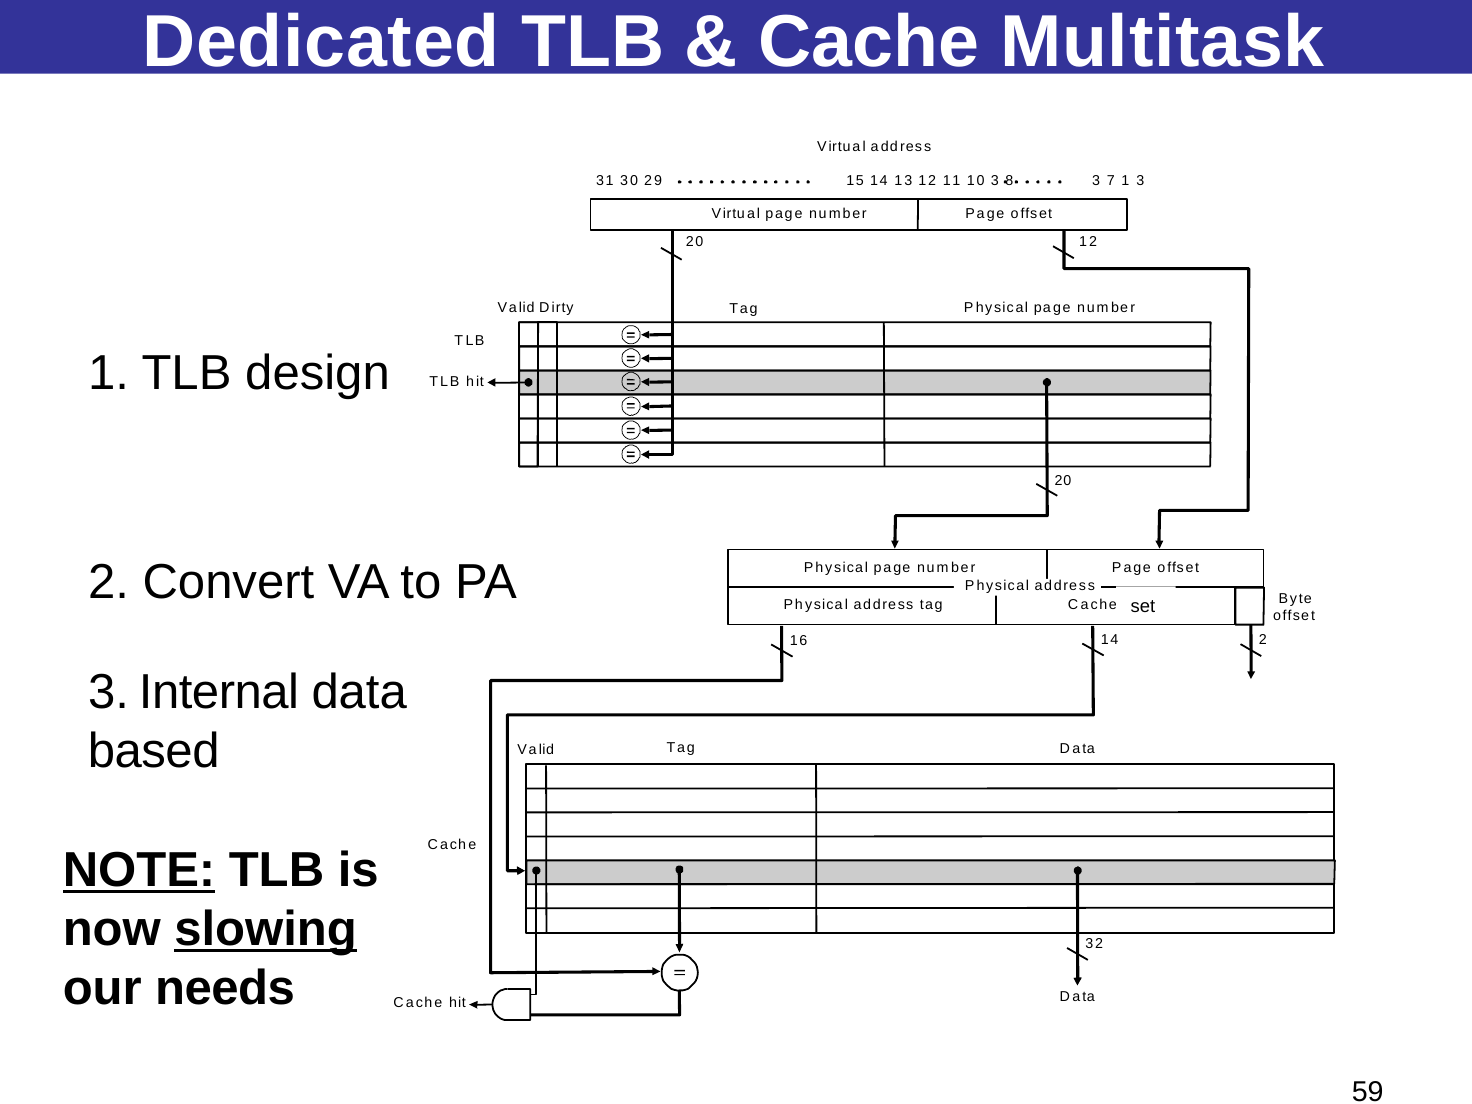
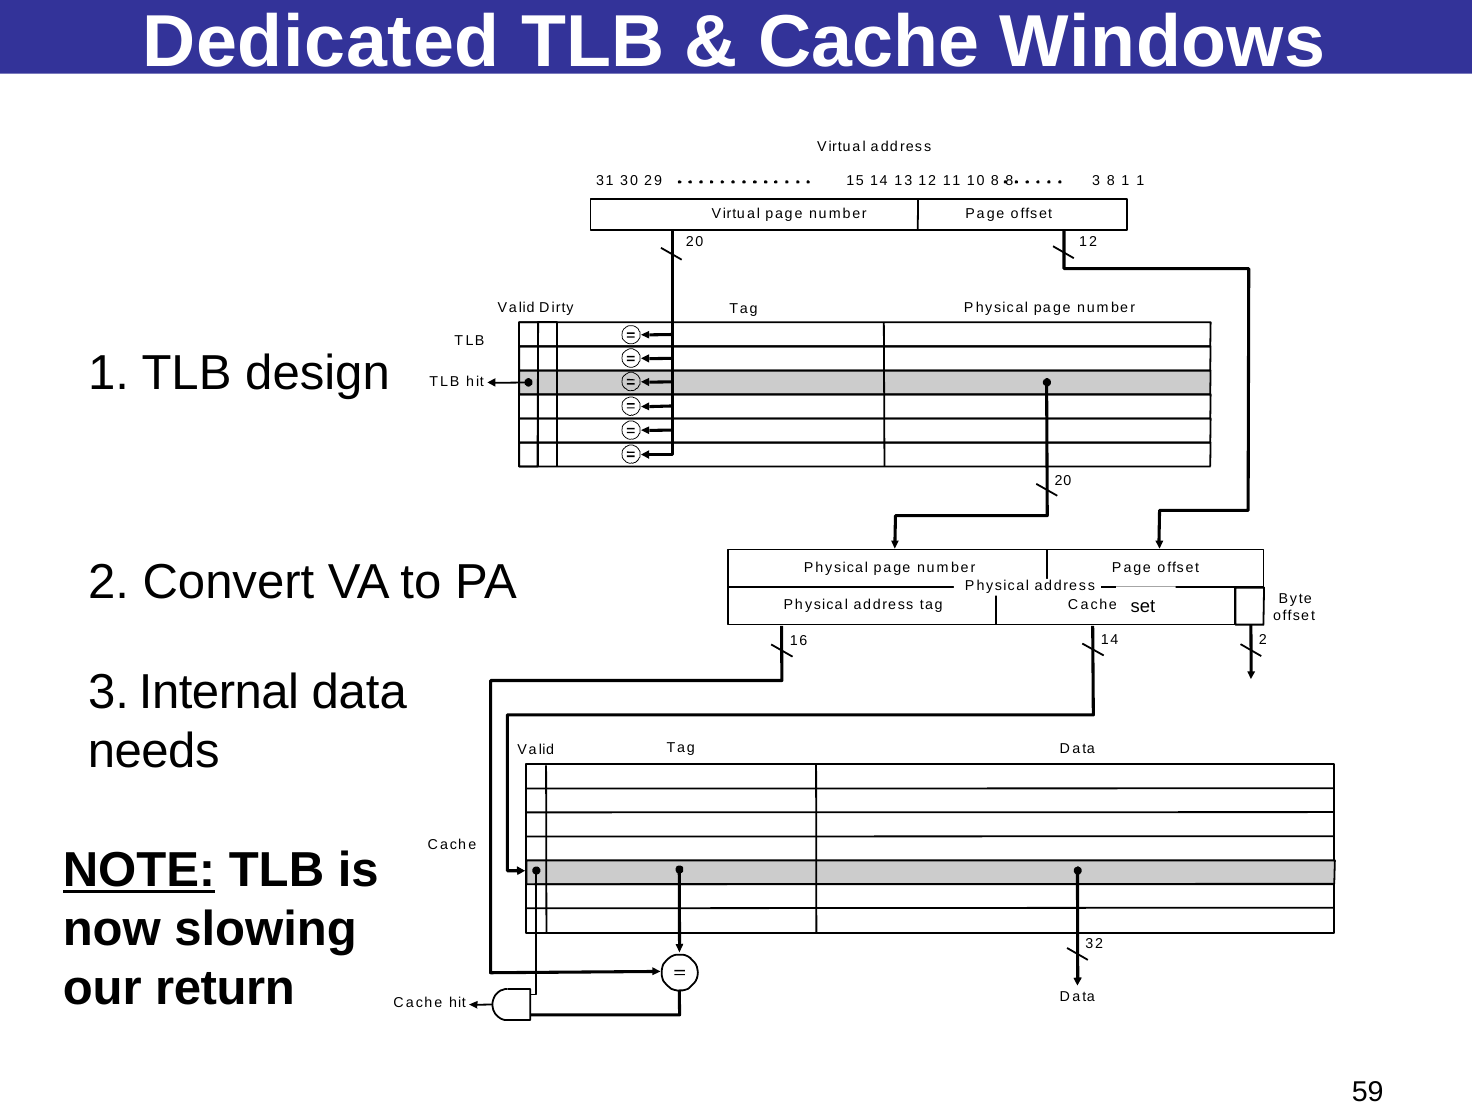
Multitask: Multitask -> Windows
3 at (995, 180): 3 -> 8
3 7: 7 -> 8
3 at (1140, 180): 3 -> 1
based: based -> needs
slowing underline: present -> none
needs: needs -> return
